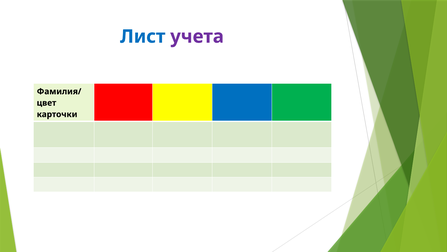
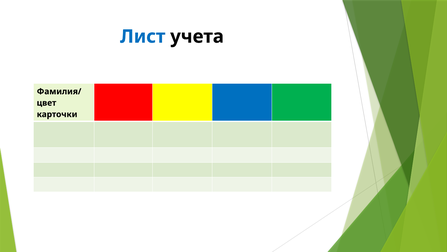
учета colour: purple -> black
